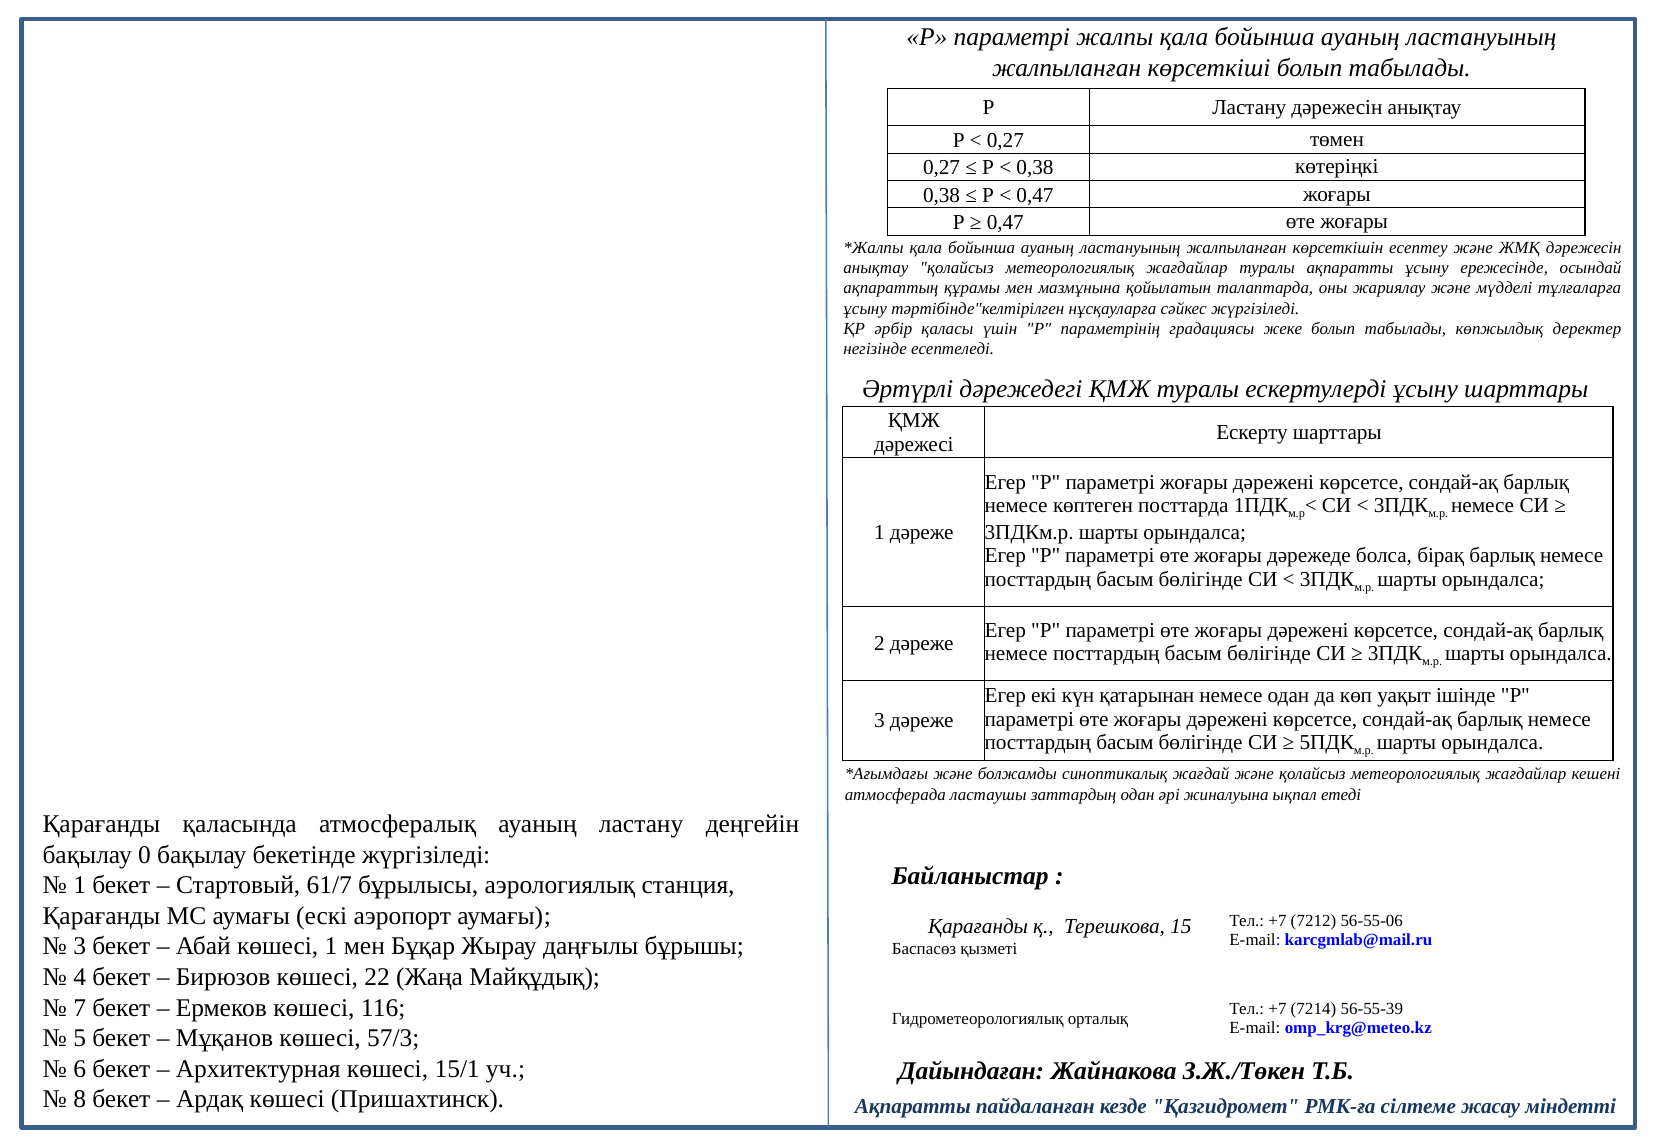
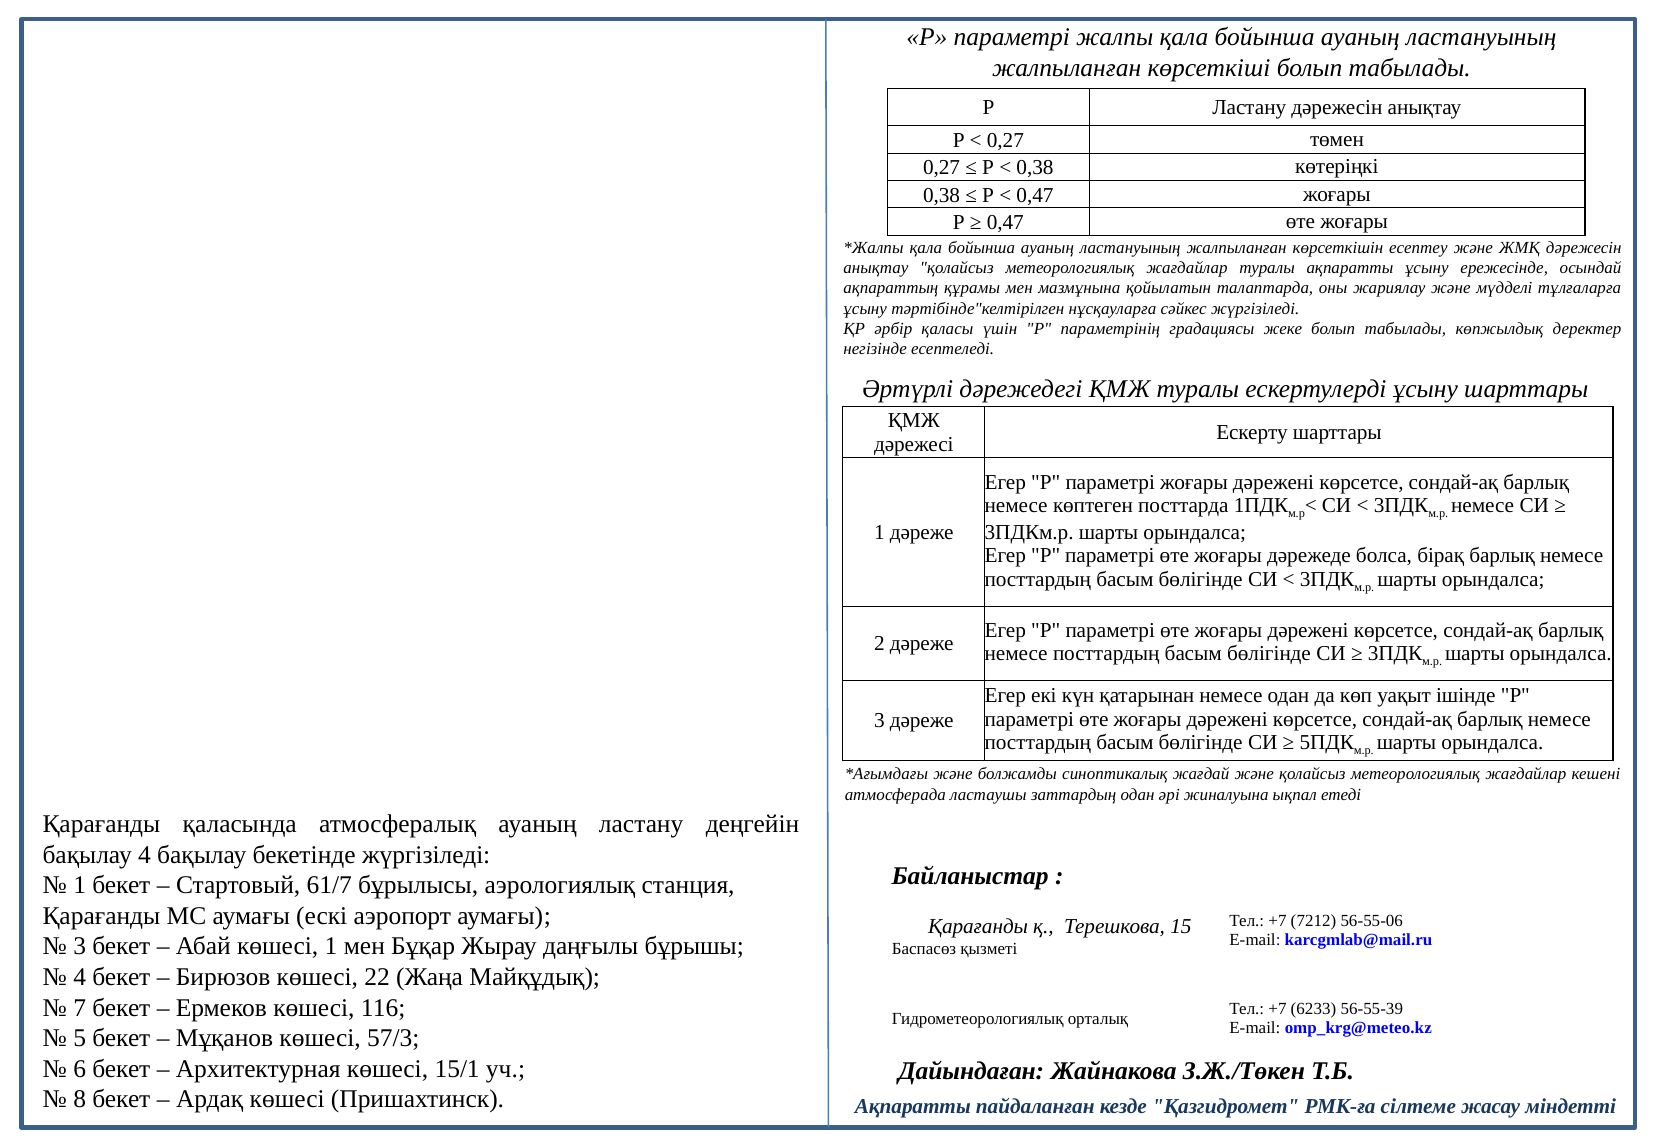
бақылау 0: 0 -> 4
7214: 7214 -> 6233
